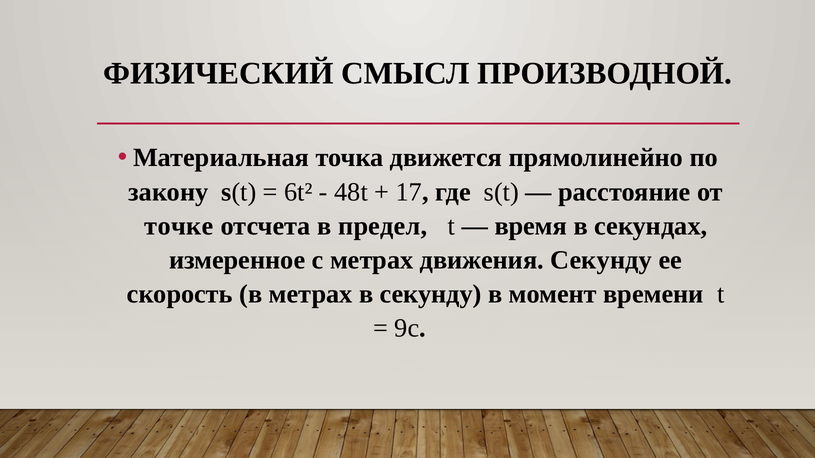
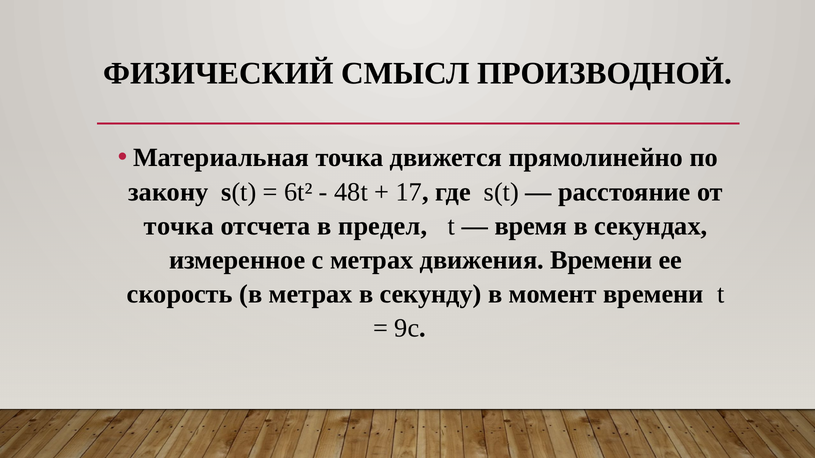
точке at (179, 226): точке -> точка
движения Секунду: Секунду -> Времени
